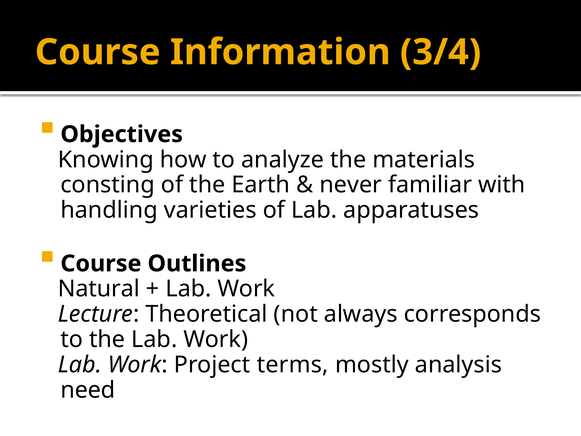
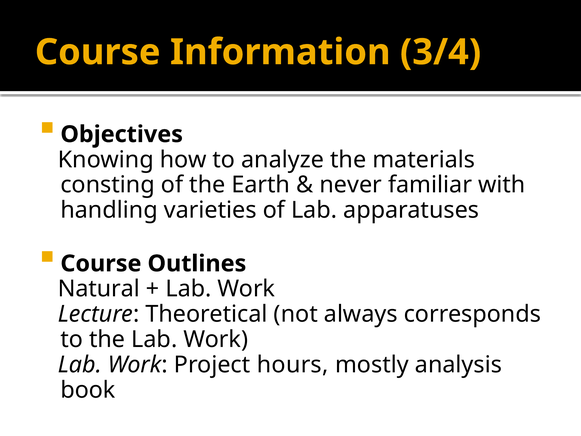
terms: terms -> hours
need: need -> book
